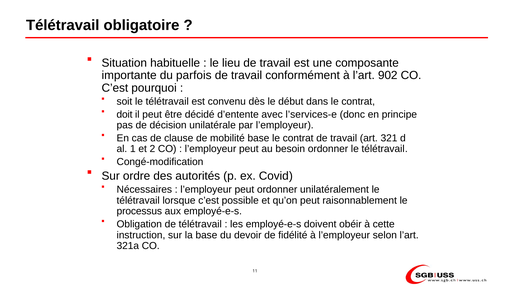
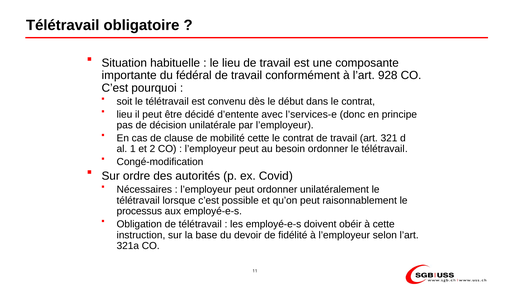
parfois: parfois -> fédéral
902: 902 -> 928
doit at (125, 114): doit -> lieu
mobilité base: base -> cette
